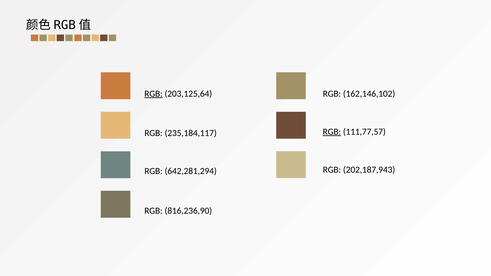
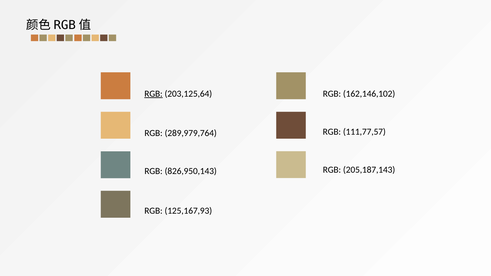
RGB at (332, 132) underline: present -> none
235,184,117: 235,184,117 -> 289,979,764
202,187,943: 202,187,943 -> 205,187,143
642,281,294: 642,281,294 -> 826,950,143
816,236,90: 816,236,90 -> 125,167,93
